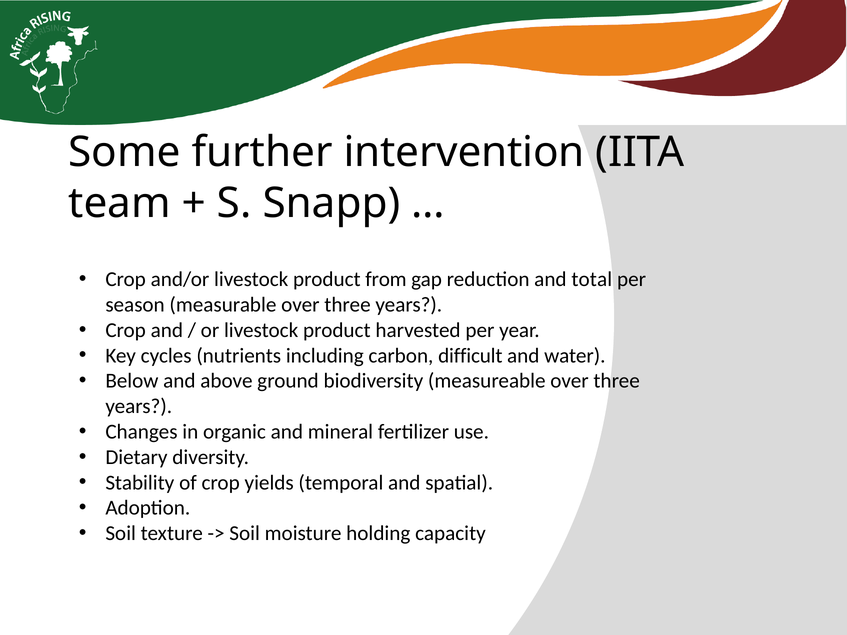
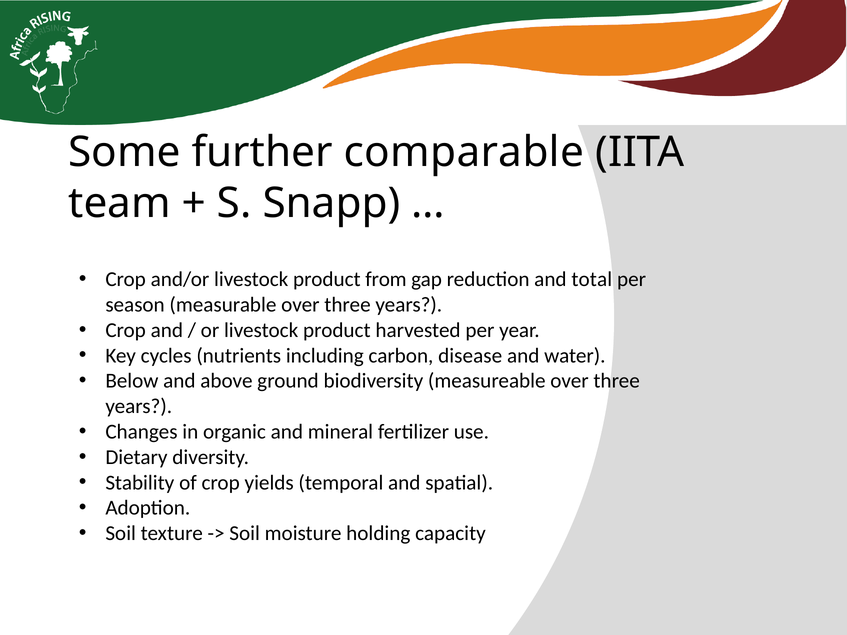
intervention: intervention -> comparable
difficult: difficult -> disease
